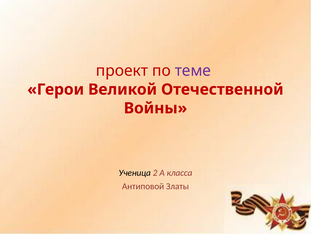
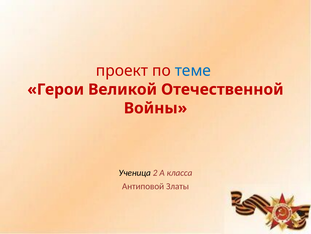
теме colour: purple -> blue
